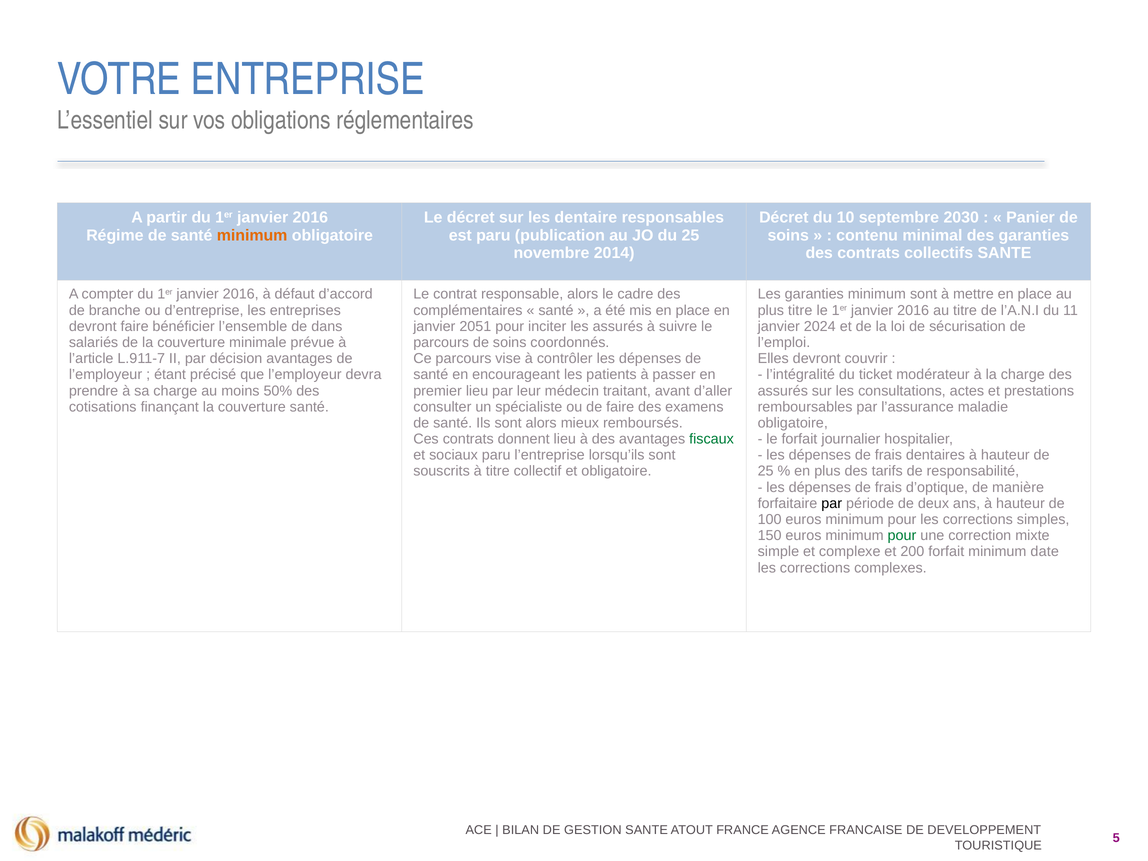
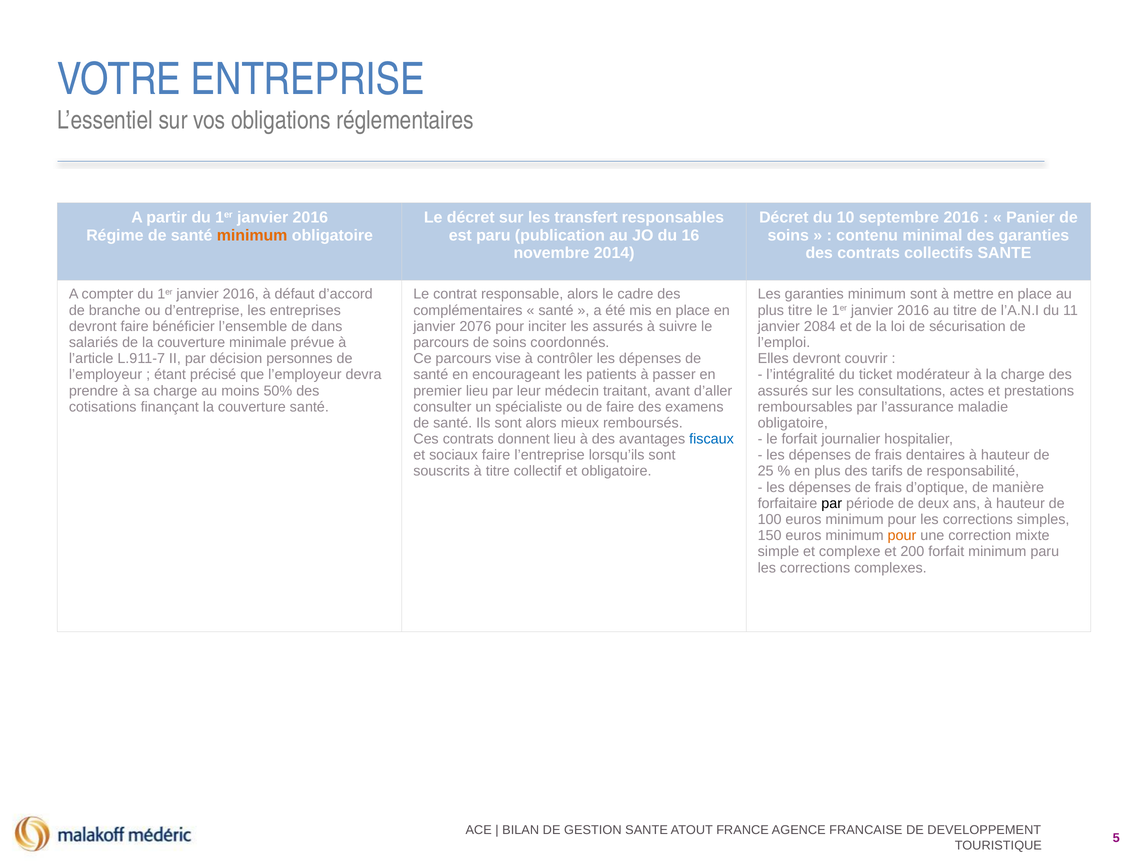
dentaire: dentaire -> transfert
septembre 2030: 2030 -> 2016
du 25: 25 -> 16
2051: 2051 -> 2076
2024: 2024 -> 2084
décision avantages: avantages -> personnes
fiscaux colour: green -> blue
sociaux paru: paru -> faire
pour at (902, 536) colour: green -> orange
minimum date: date -> paru
